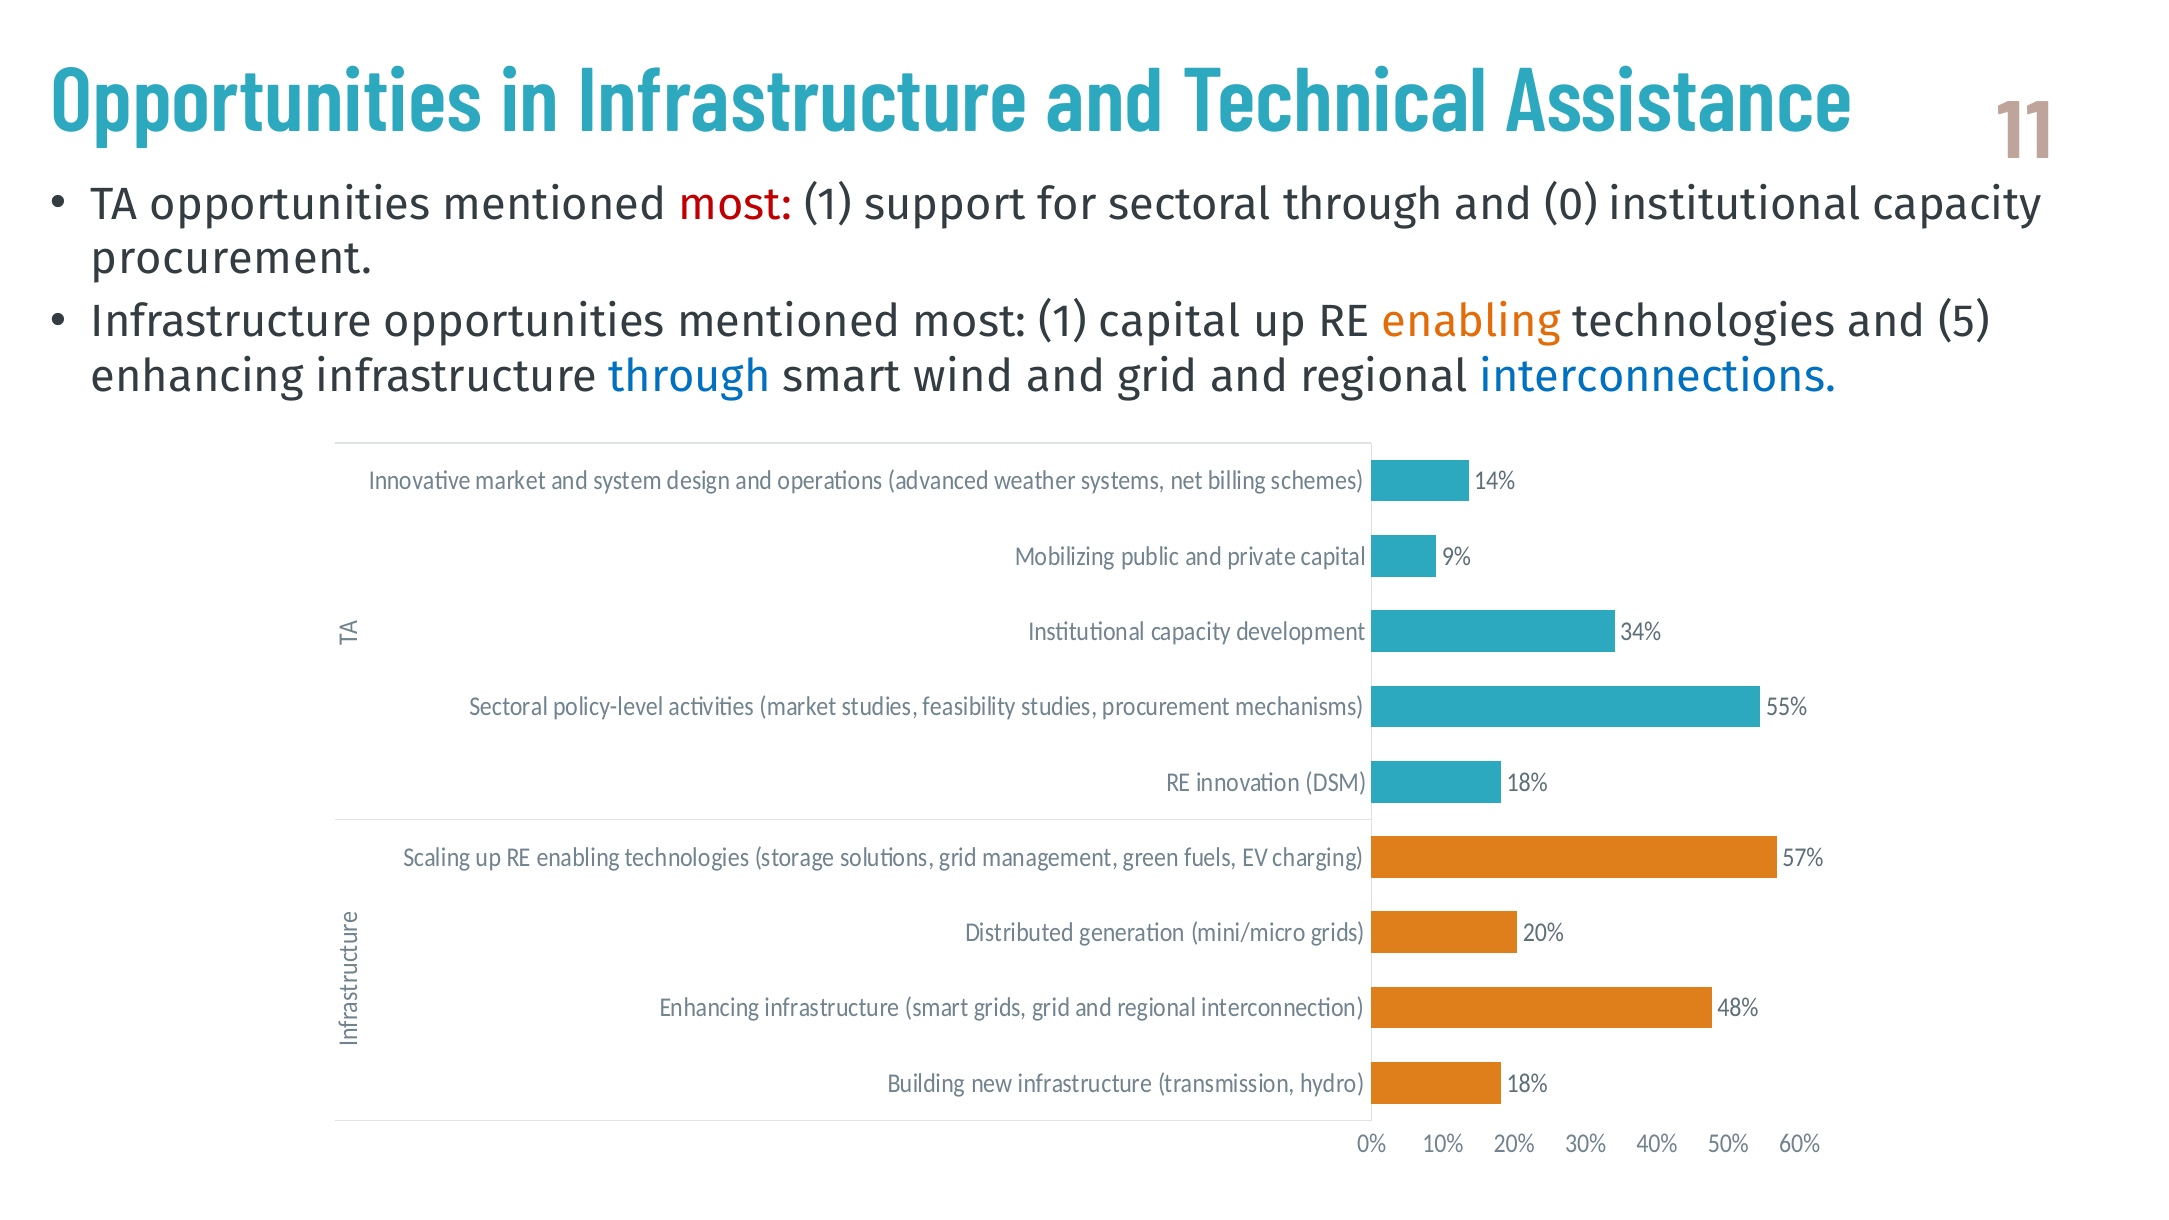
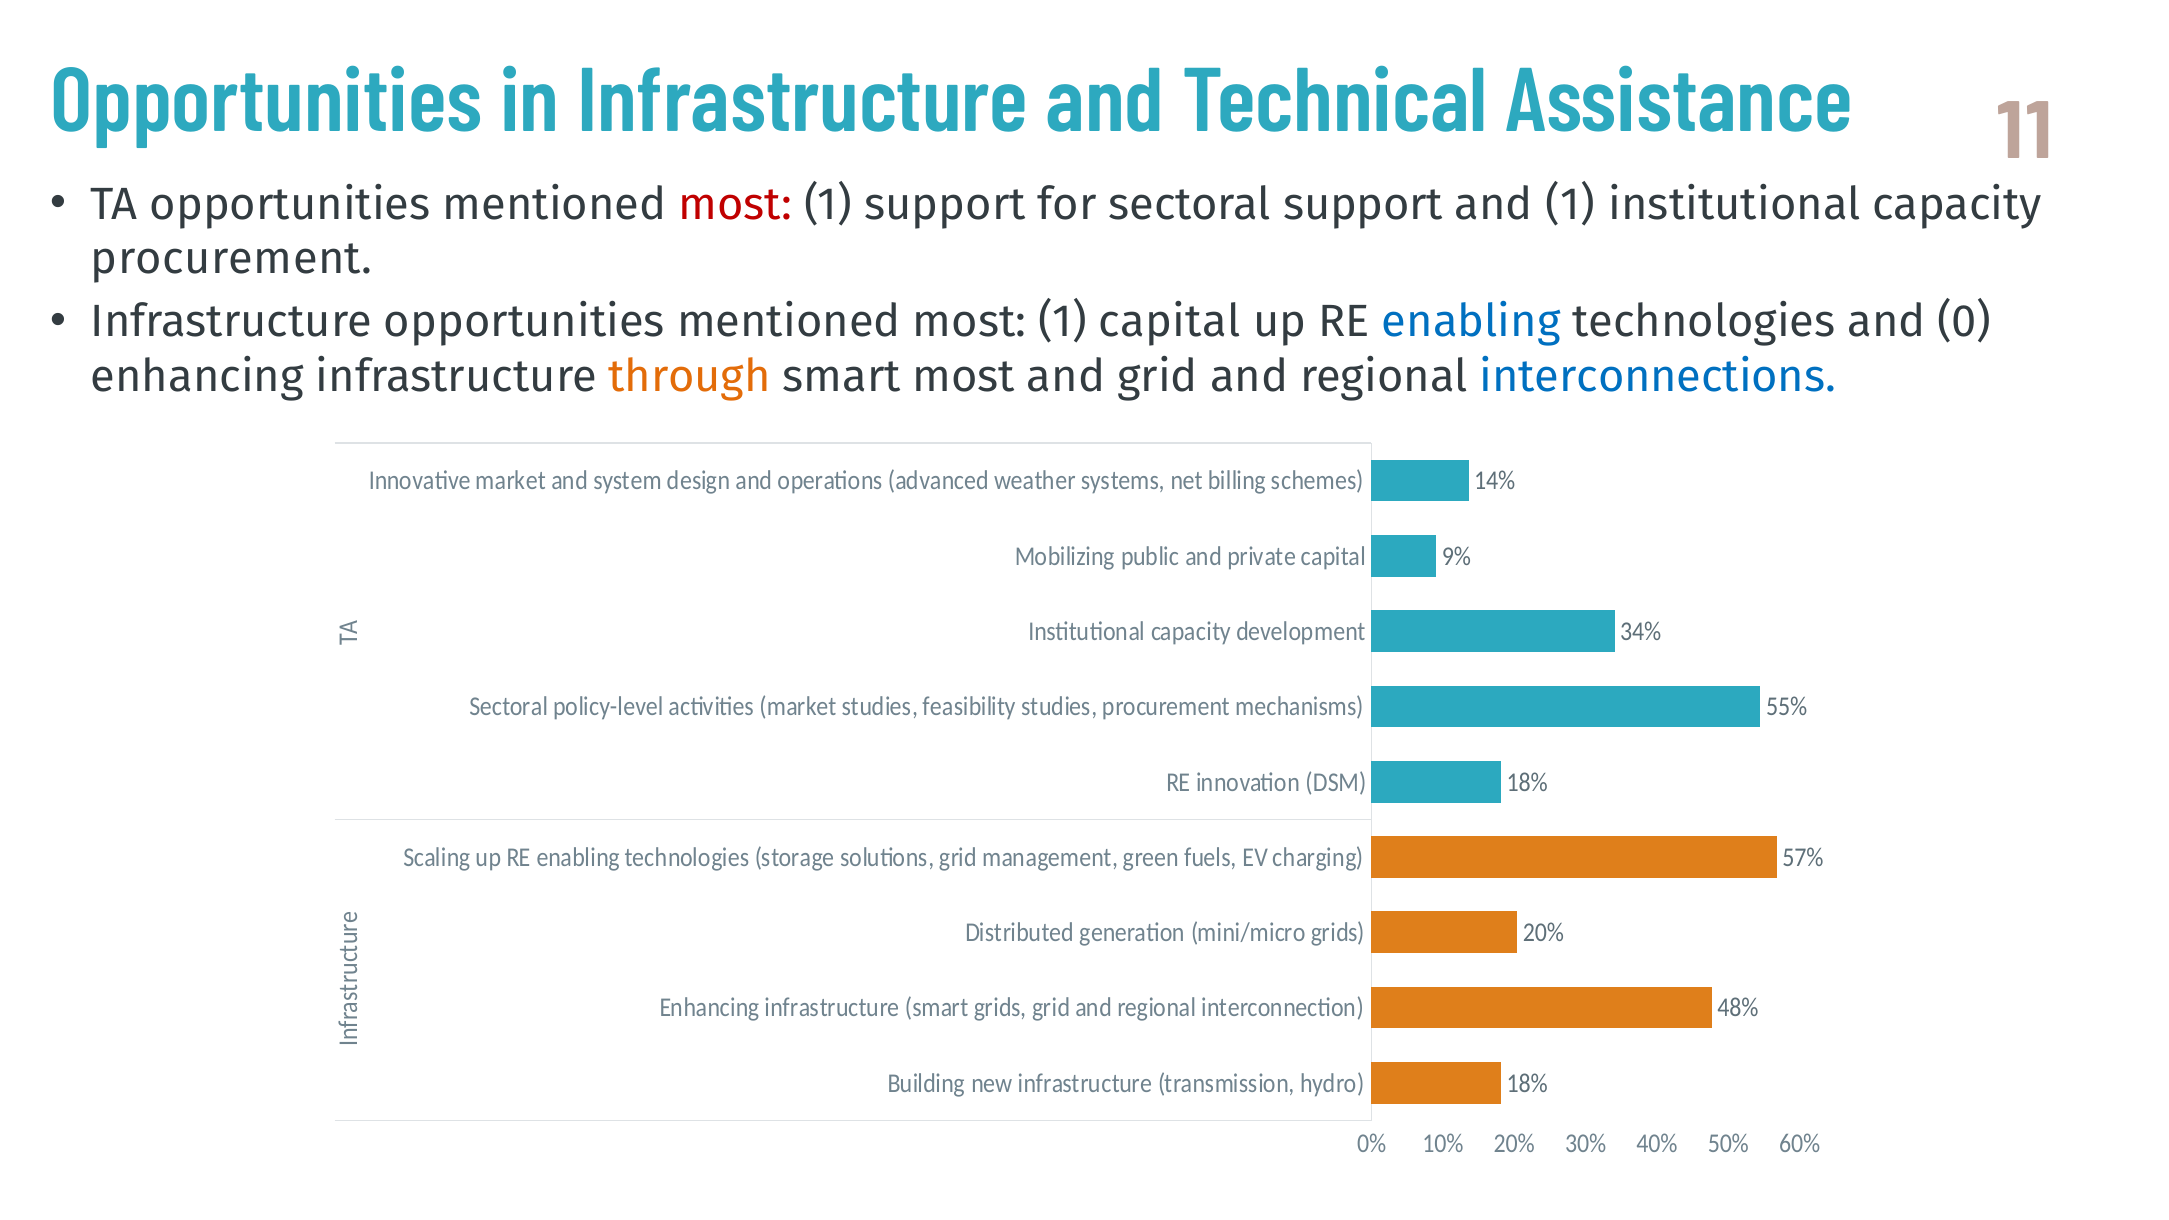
sectoral through: through -> support
and 0: 0 -> 1
enabling at (1471, 322) colour: orange -> blue
5: 5 -> 0
through at (690, 376) colour: blue -> orange
smart wind: wind -> most
